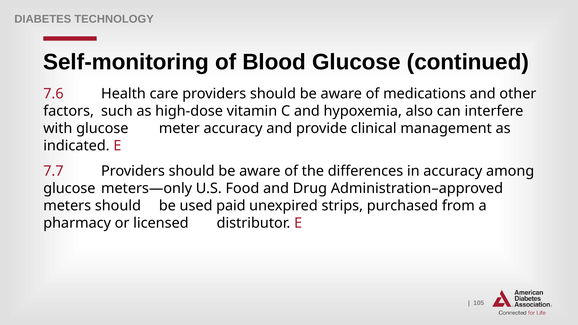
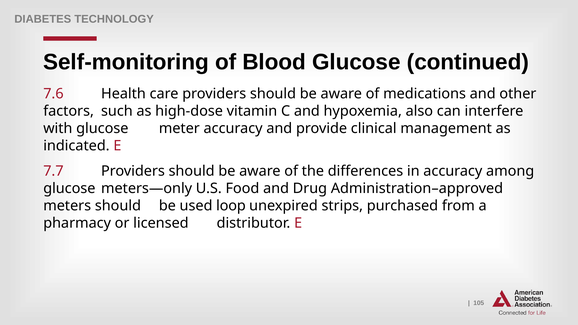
paid: paid -> loop
